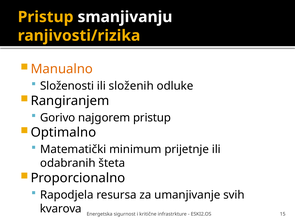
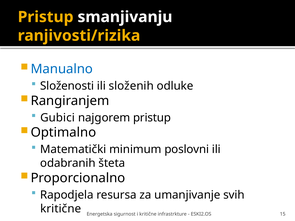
Manualno colour: orange -> blue
Gorivo: Gorivo -> Gubici
prijetnje: prijetnje -> poslovni
kvarova at (61, 209): kvarova -> kritične
